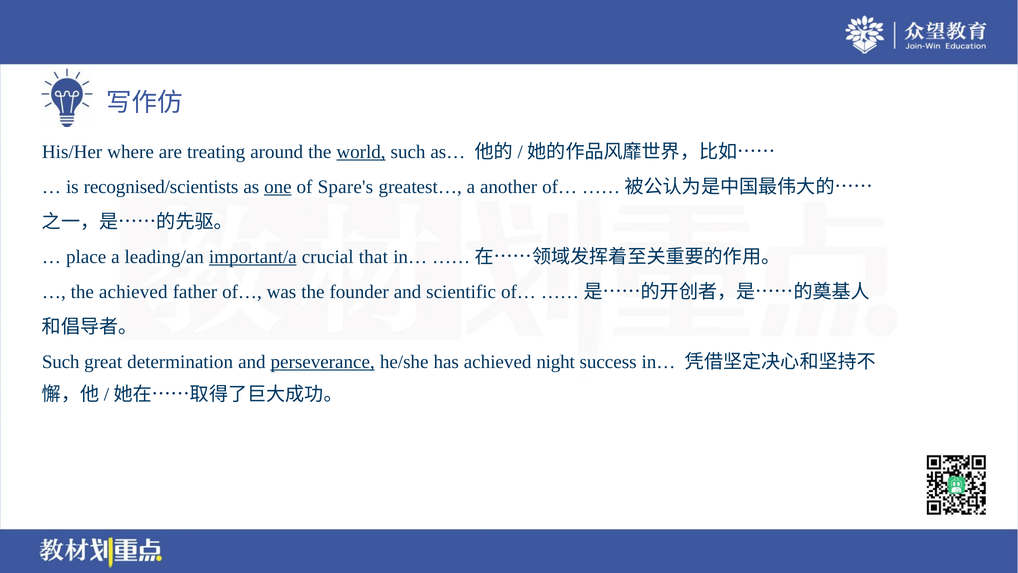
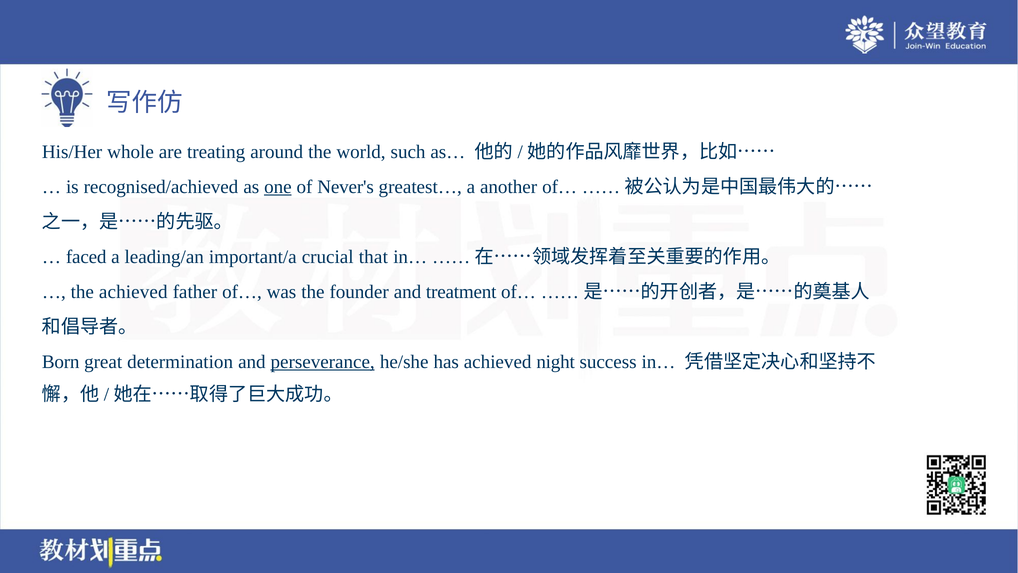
where: where -> whole
world underline: present -> none
recognised/scientists: recognised/scientists -> recognised/achieved
Spare's: Spare's -> Never's
place: place -> faced
important/a underline: present -> none
scientific: scientific -> treatment
Such at (61, 362): Such -> Born
